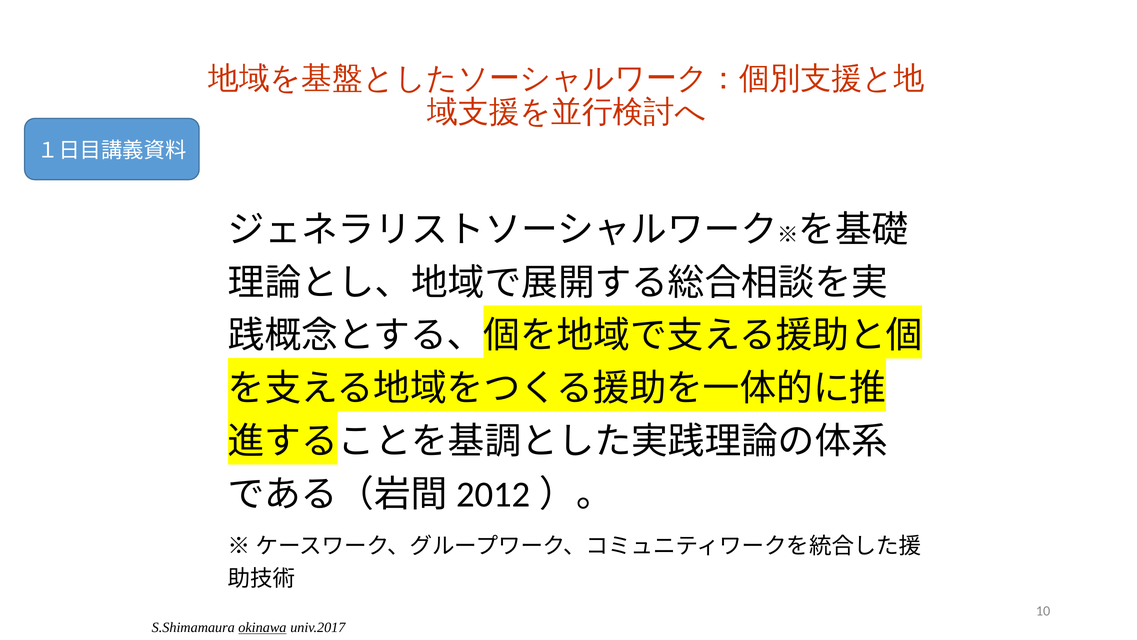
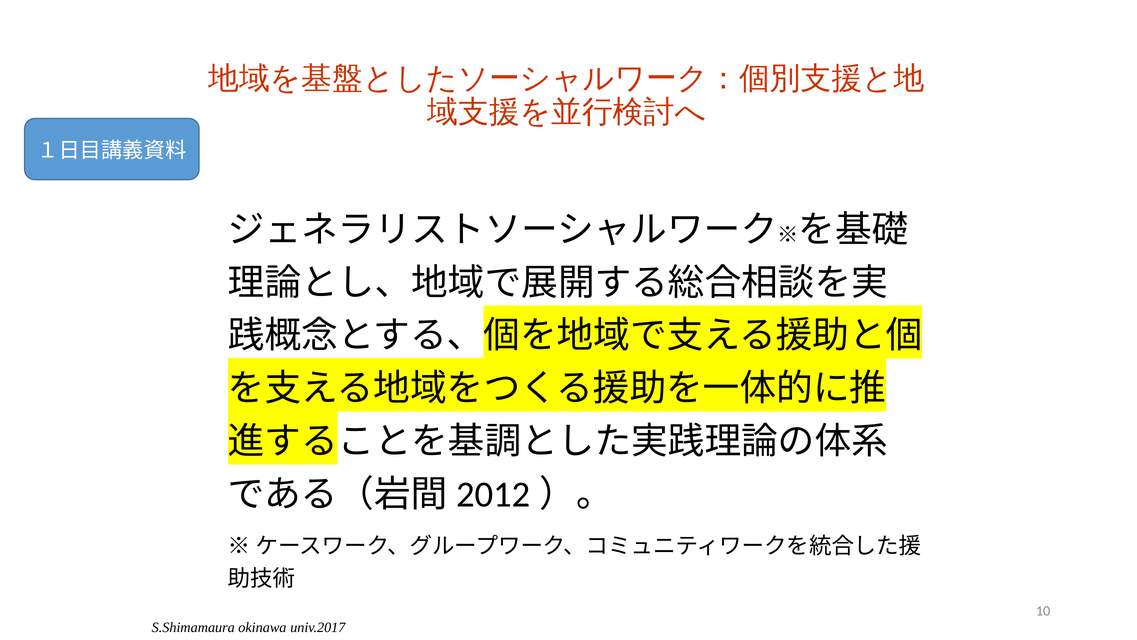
okinawa underline: present -> none
